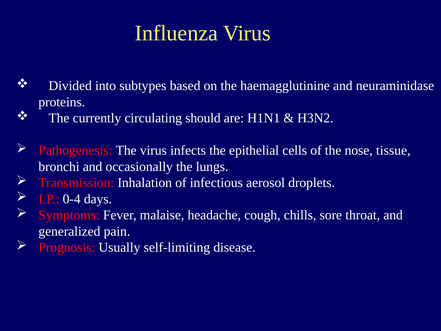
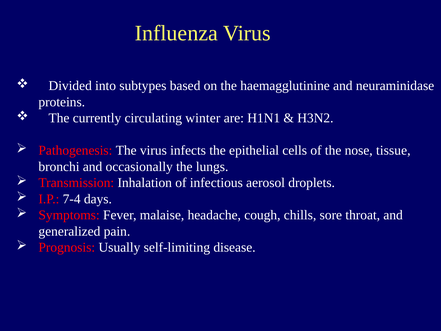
should: should -> winter
0-4: 0-4 -> 7-4
